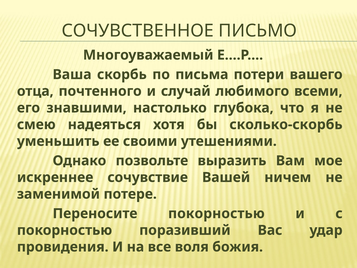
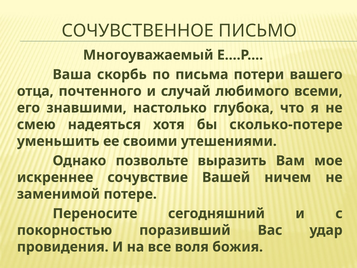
сколько-скорбь: сколько-скорбь -> сколько-потере
Переносите покорностью: покорностью -> сегодняшний
